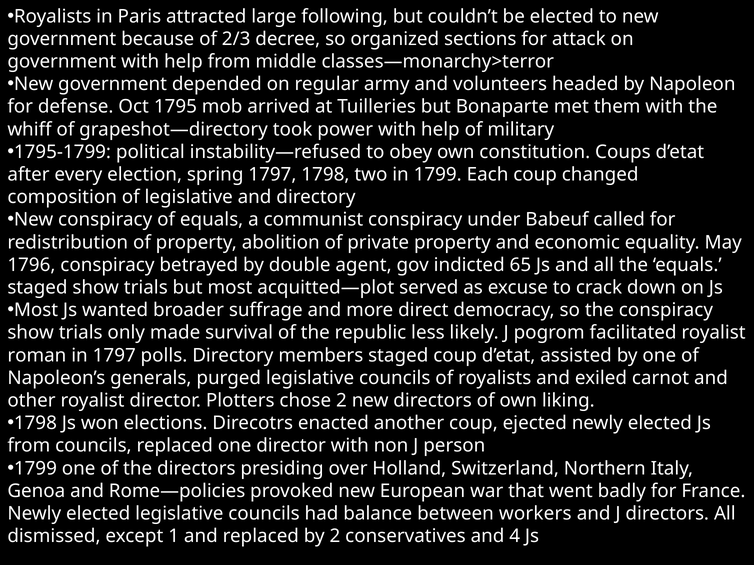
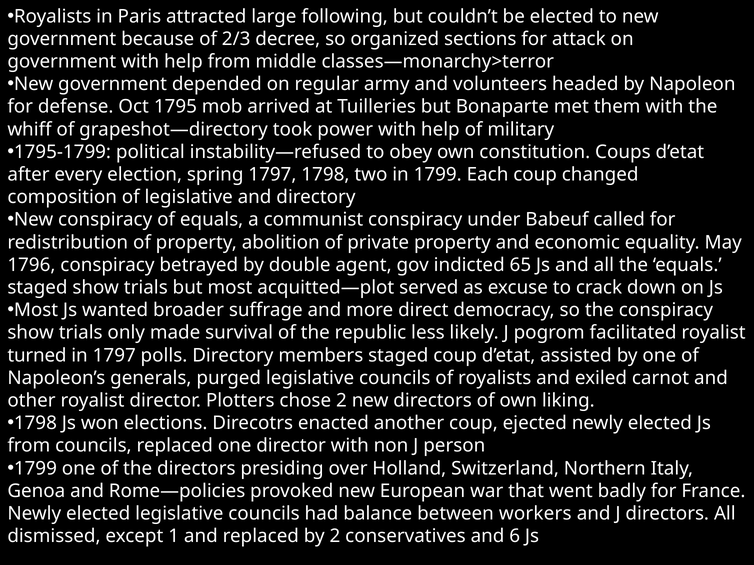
roman: roman -> turned
4: 4 -> 6
